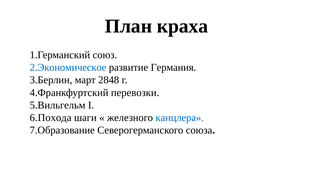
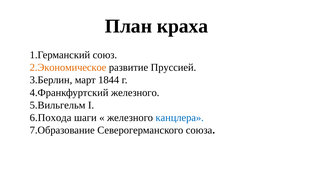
2.Экономическое colour: blue -> orange
Германия: Германия -> Пруссией
2848: 2848 -> 1844
4.Франкфуртский перевозки: перевозки -> железного
